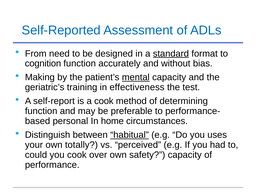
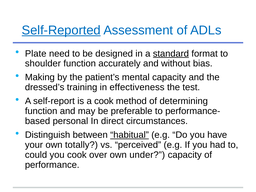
Self-Reported underline: none -> present
From: From -> Plate
cognition: cognition -> shoulder
mental underline: present -> none
geriatric’s: geriatric’s -> dressed’s
home: home -> direct
uses: uses -> have
safety: safety -> under
